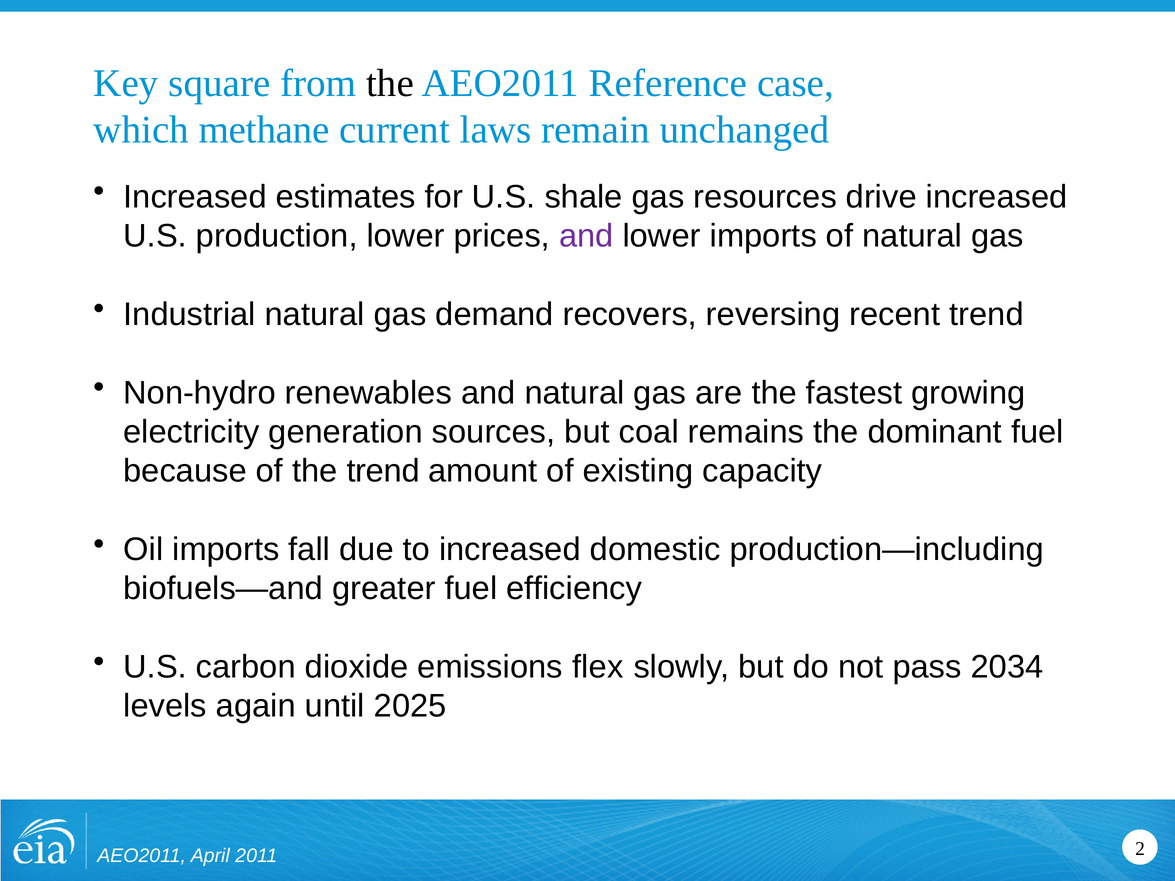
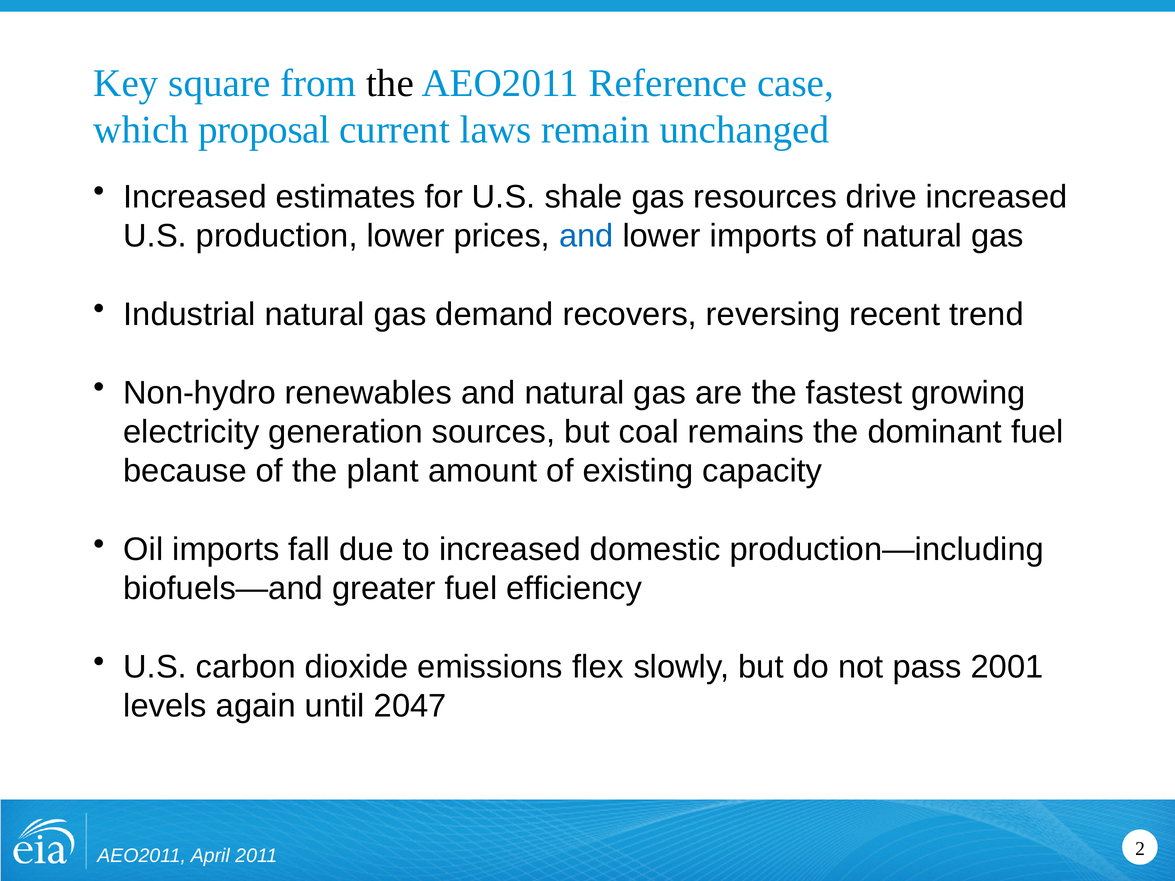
methane: methane -> proposal
and at (586, 236) colour: purple -> blue
the trend: trend -> plant
2034: 2034 -> 2001
2025: 2025 -> 2047
